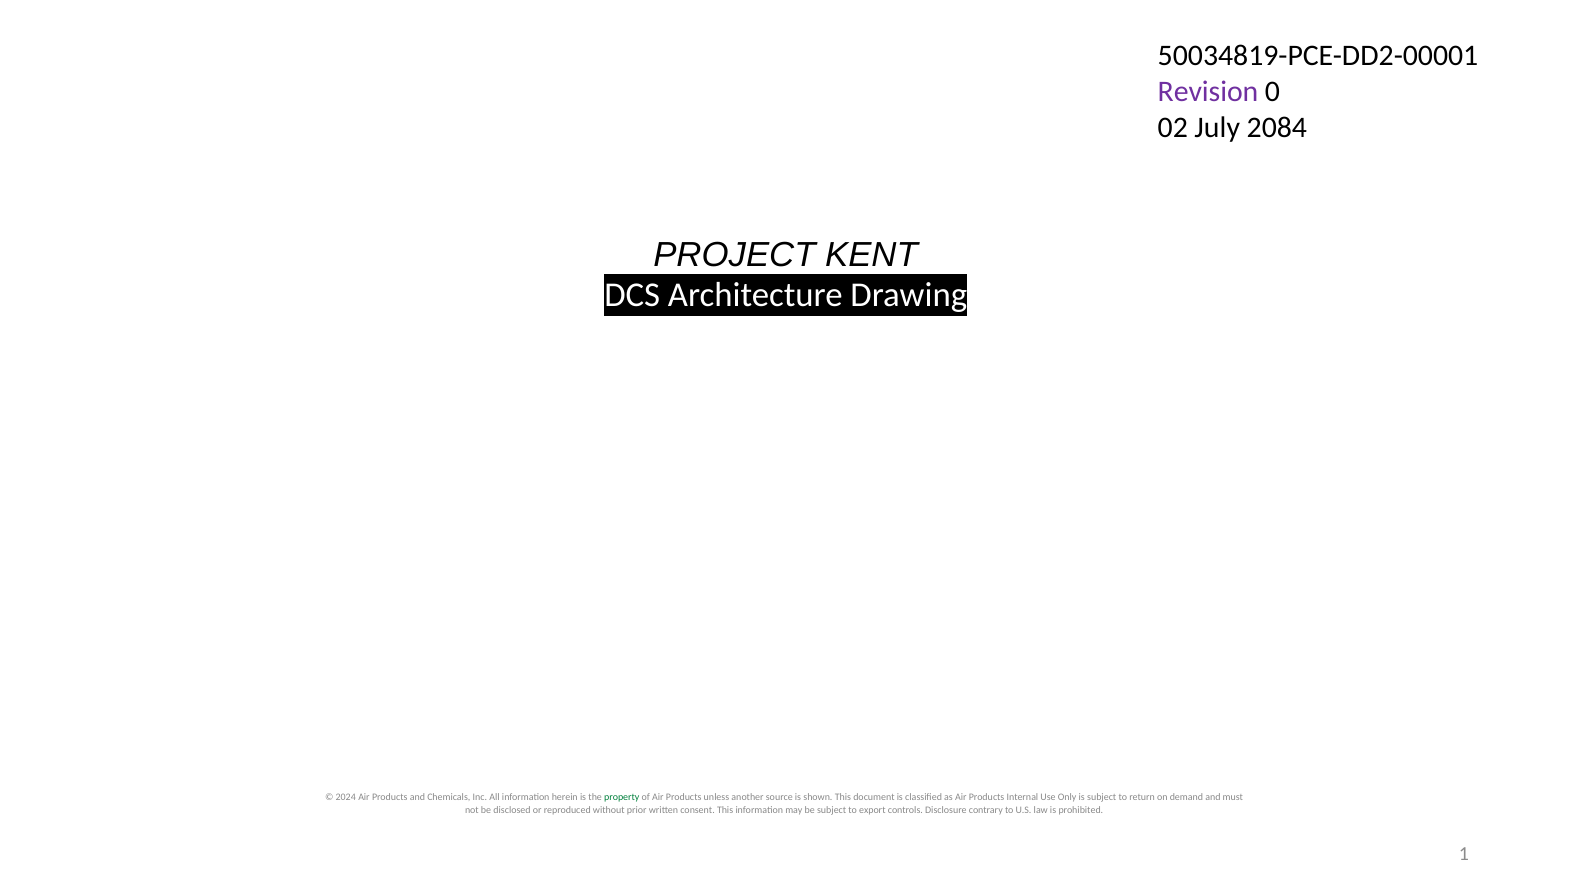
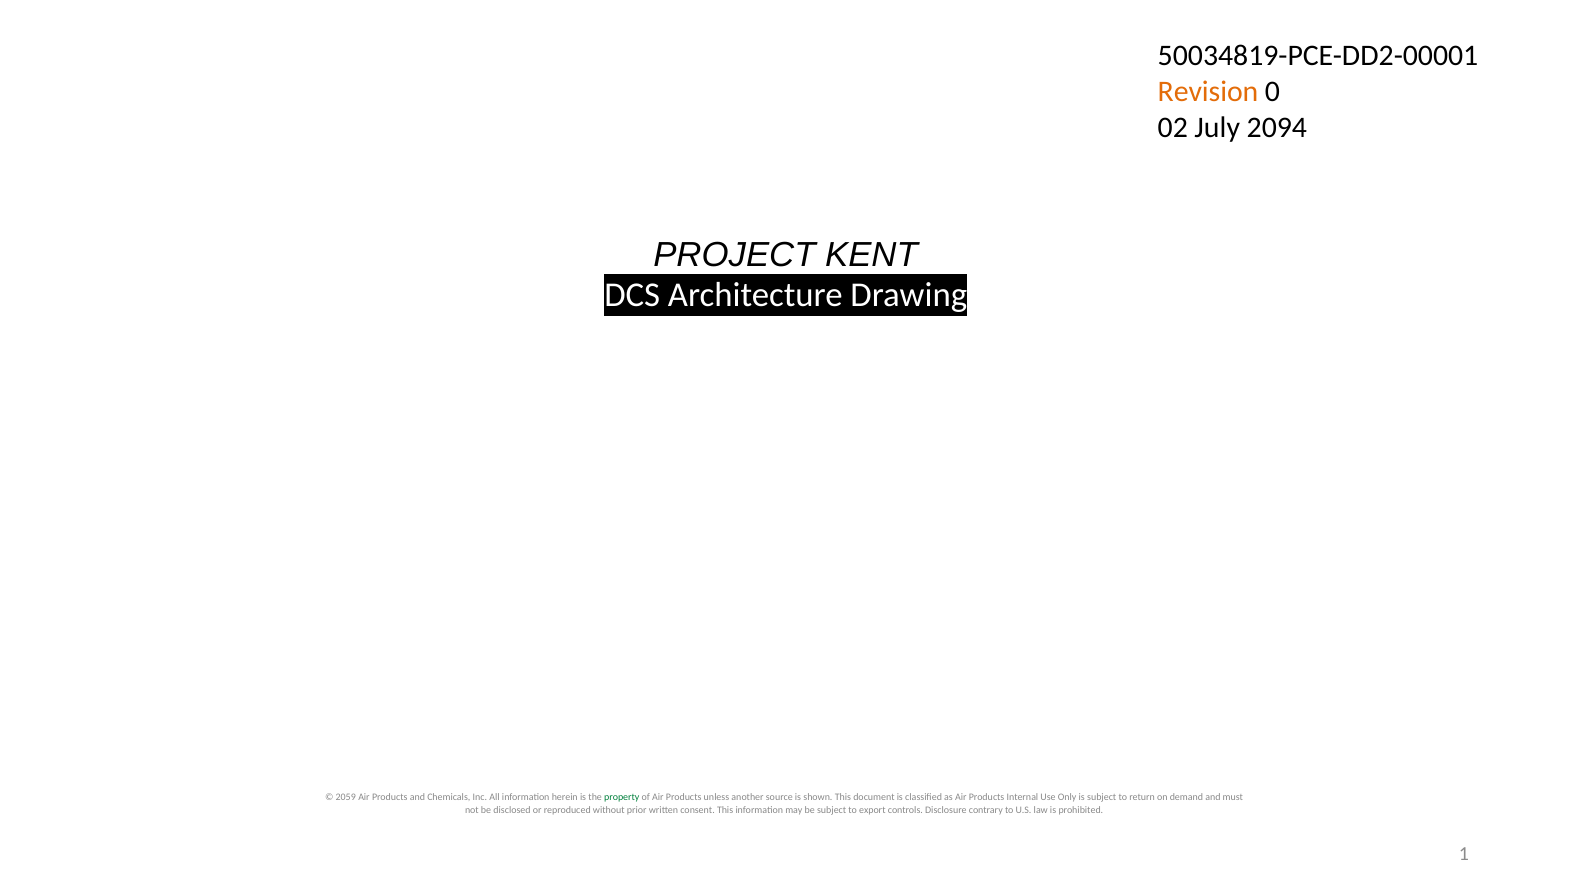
Revision colour: purple -> orange
2084: 2084 -> 2094
2024: 2024 -> 2059
